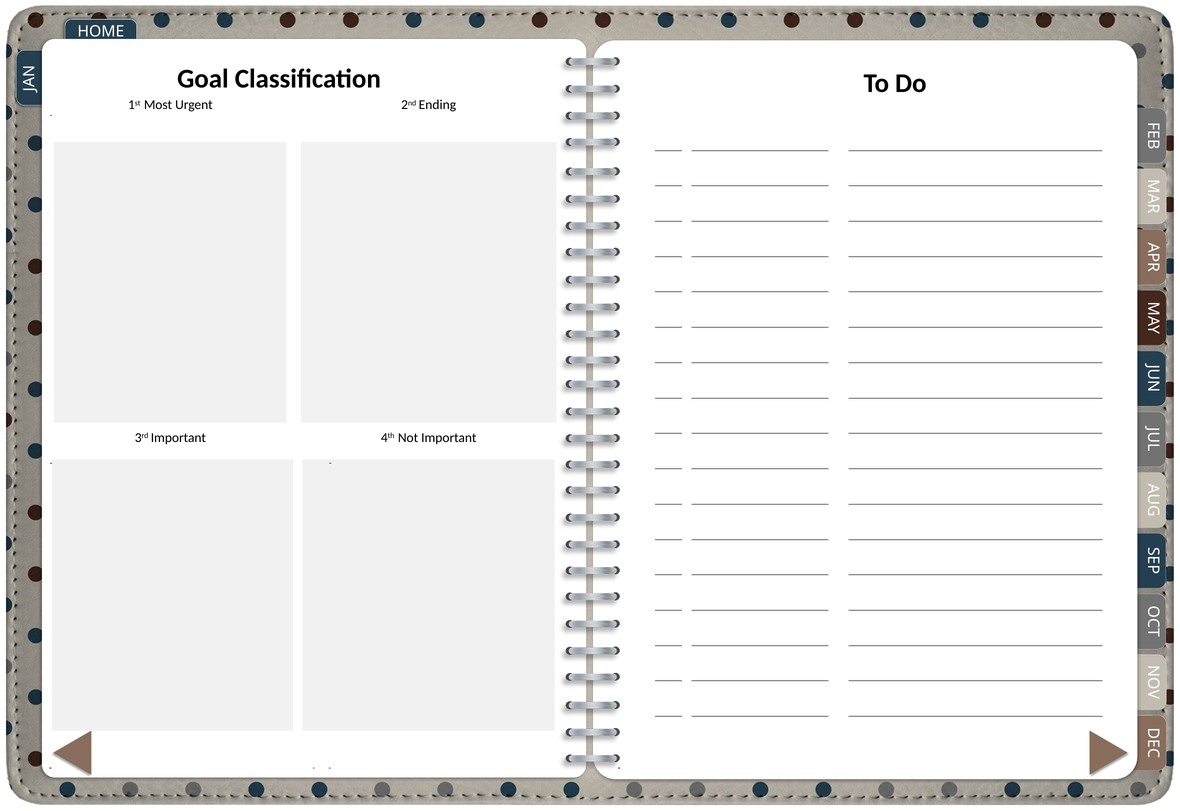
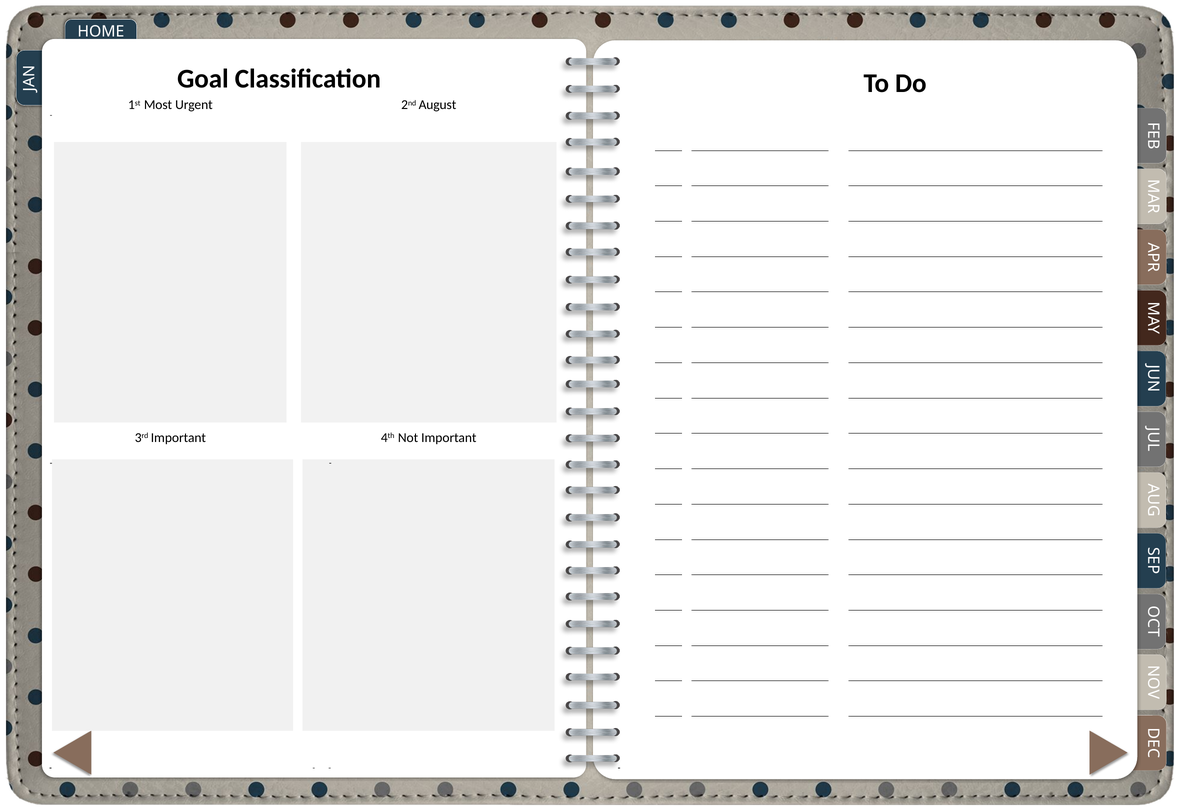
Ending: Ending -> August
